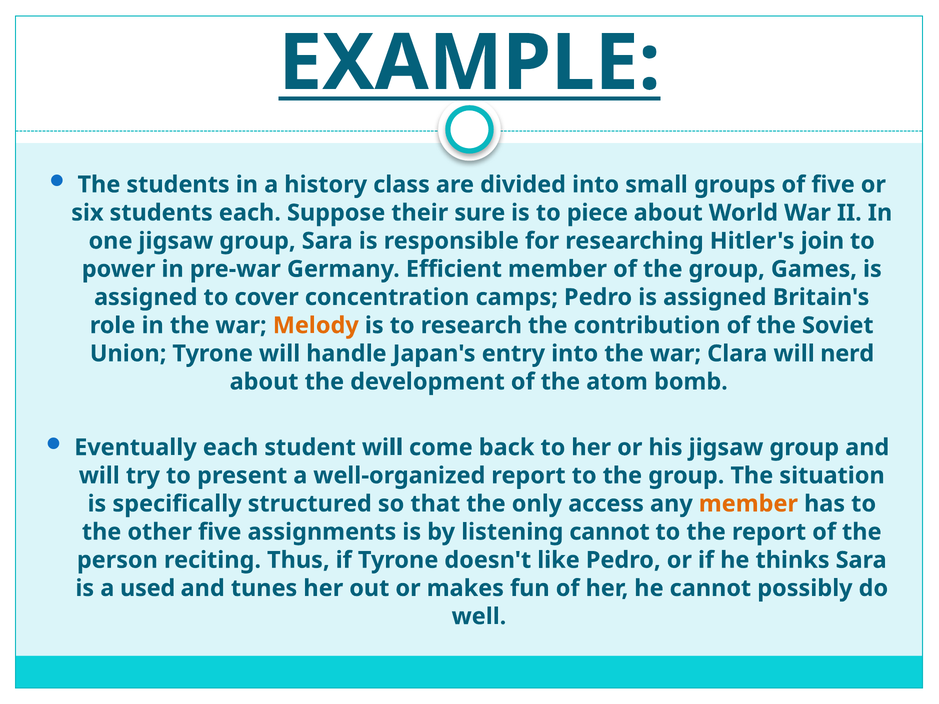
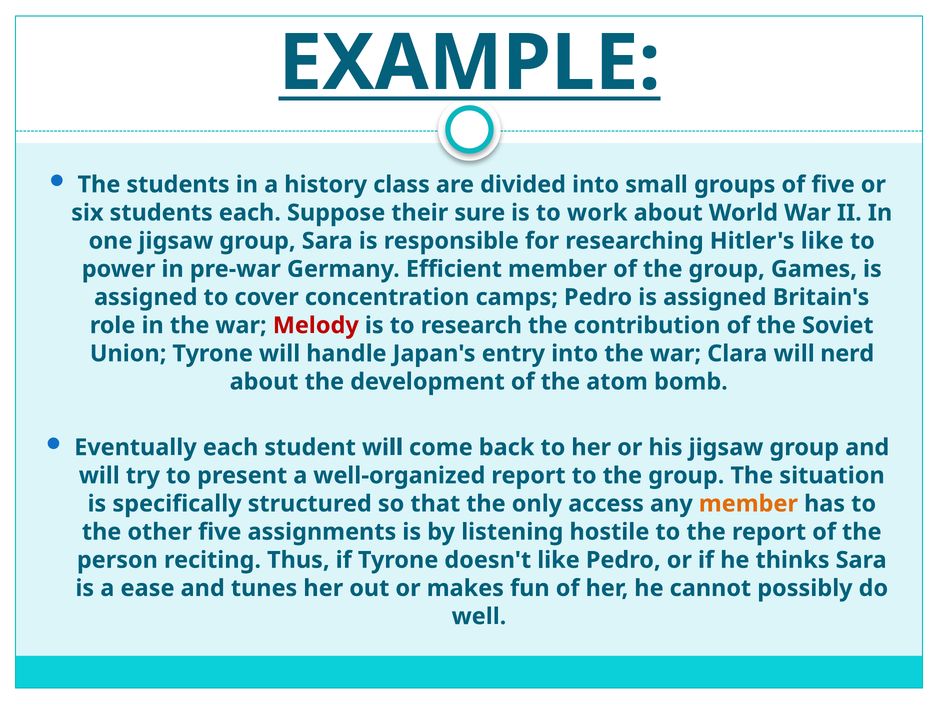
piece: piece -> work
Hitler's join: join -> like
Melody colour: orange -> red
listening cannot: cannot -> hostile
used: used -> ease
